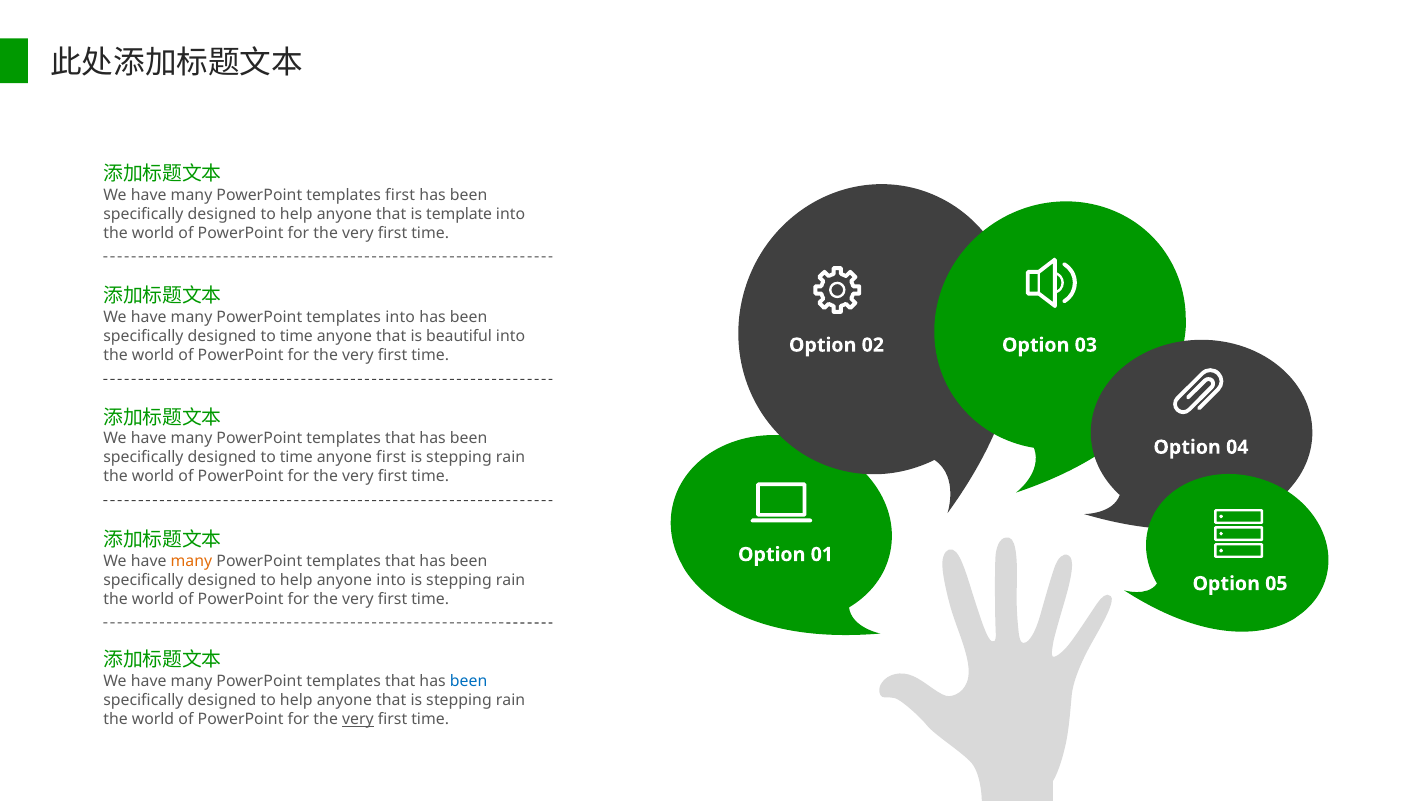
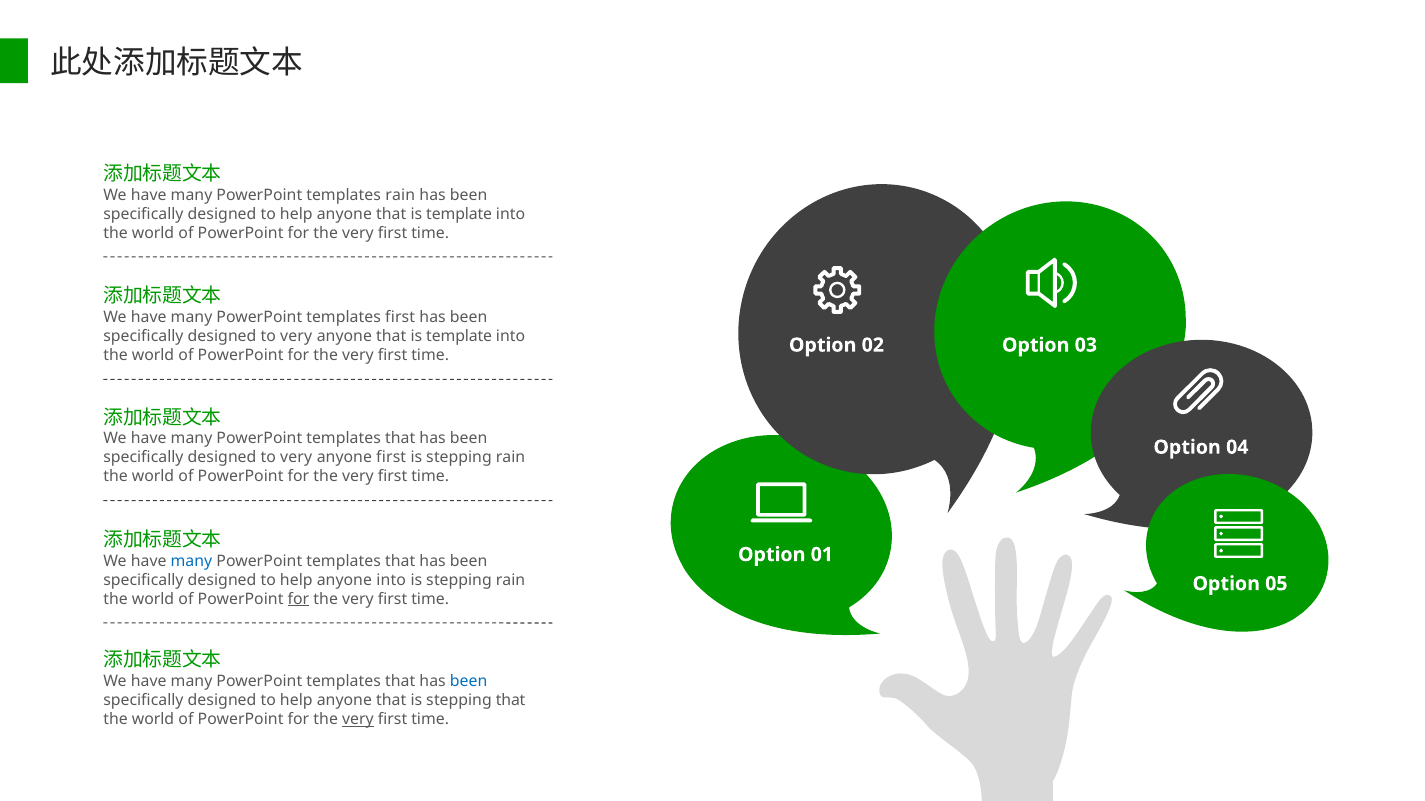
templates first: first -> rain
templates into: into -> first
time at (296, 337): time -> very
beautiful at (459, 337): beautiful -> template
time at (296, 458): time -> very
many at (191, 561) colour: orange -> blue
for at (298, 599) underline: none -> present
that is stepping rain: rain -> that
